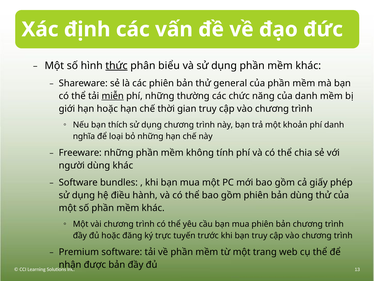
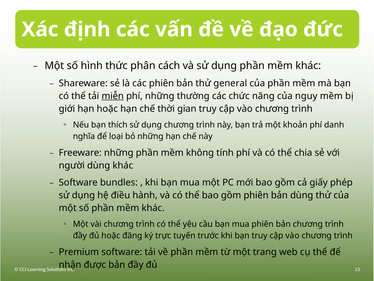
thức underline: present -> none
biểu: biểu -> cách
của danh: danh -> nguy
